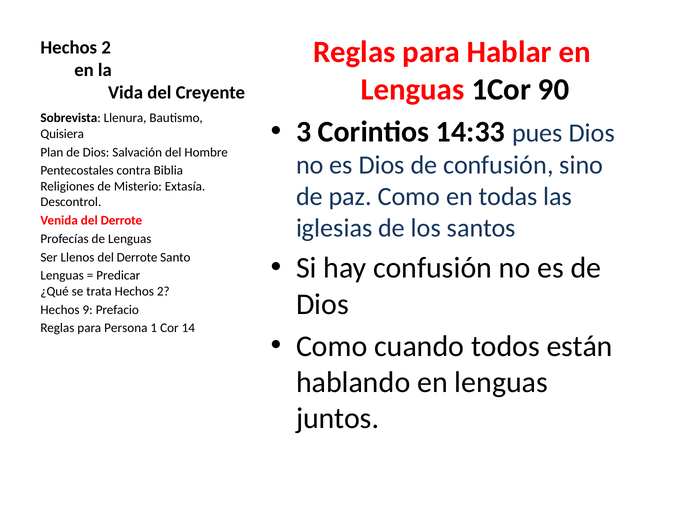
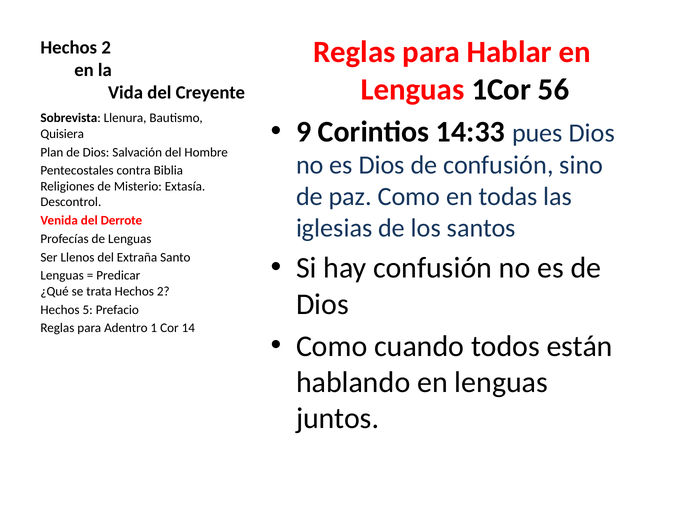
90: 90 -> 56
3: 3 -> 9
Llenos del Derrote: Derrote -> Extraña
9: 9 -> 5
Persona: Persona -> Adentro
